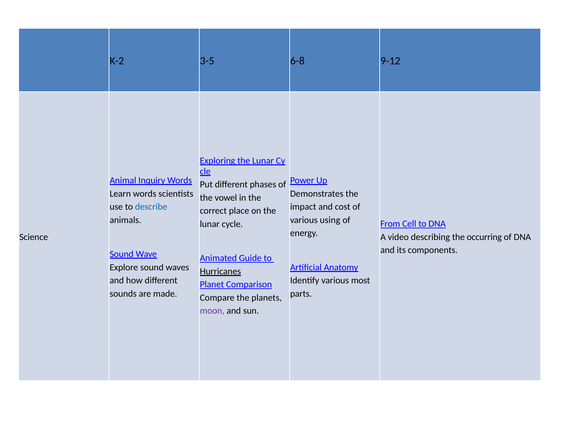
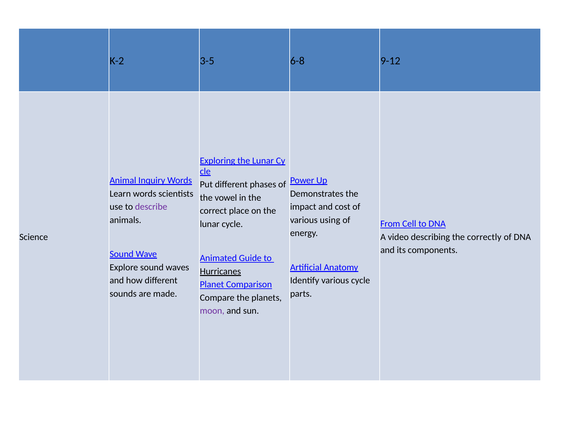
describe colour: blue -> purple
occurring: occurring -> correctly
various most: most -> cycle
